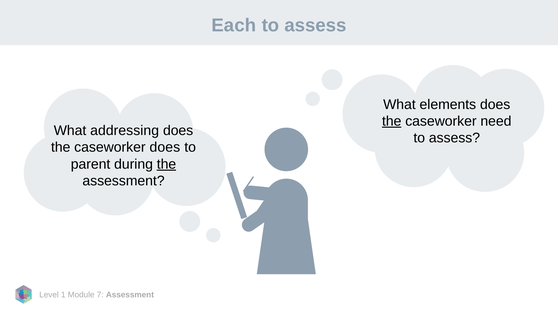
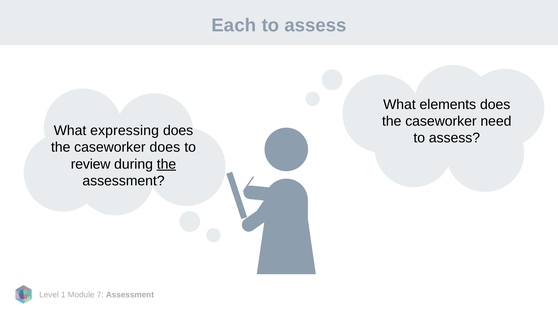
the at (392, 121) underline: present -> none
addressing: addressing -> expressing
parent: parent -> review
